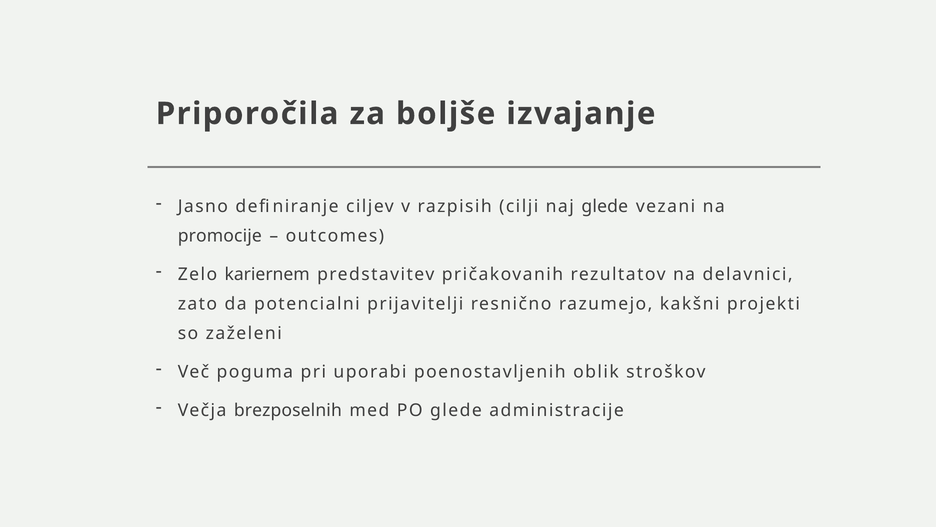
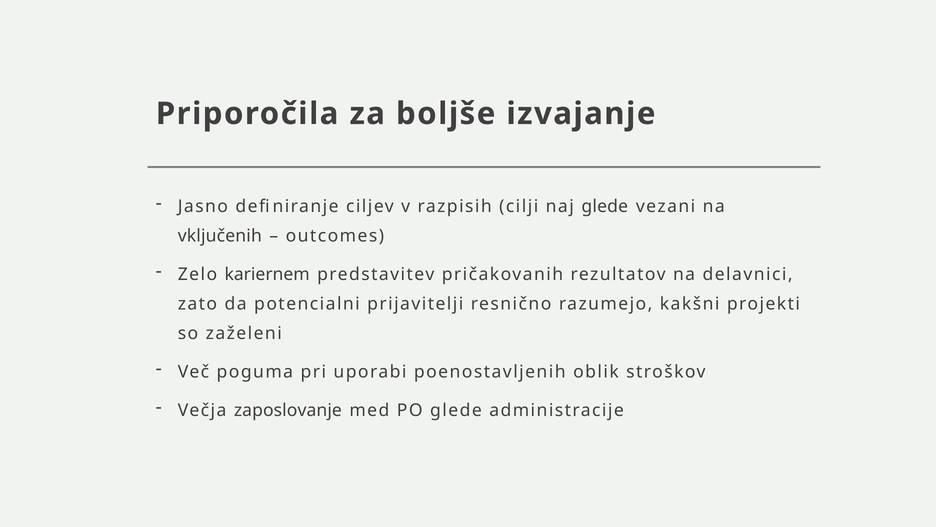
promocije: promocije -> vključenih
brezposelnih: brezposelnih -> zaposlovanje
